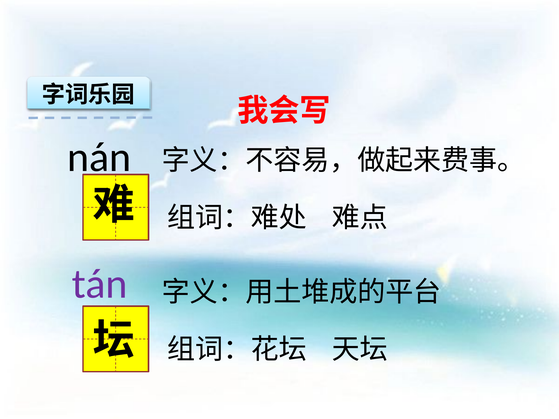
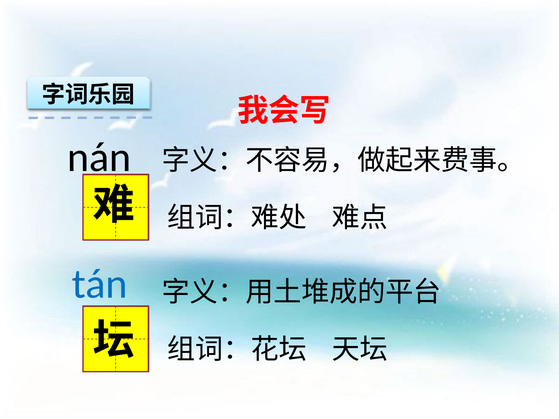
tán colour: purple -> blue
